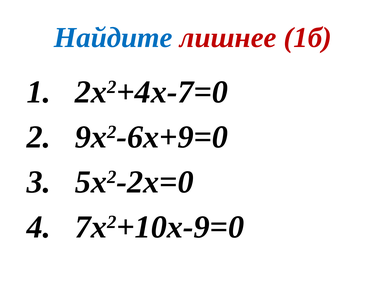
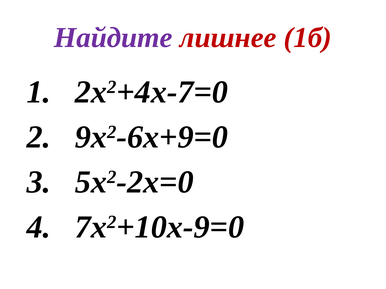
Найдите colour: blue -> purple
